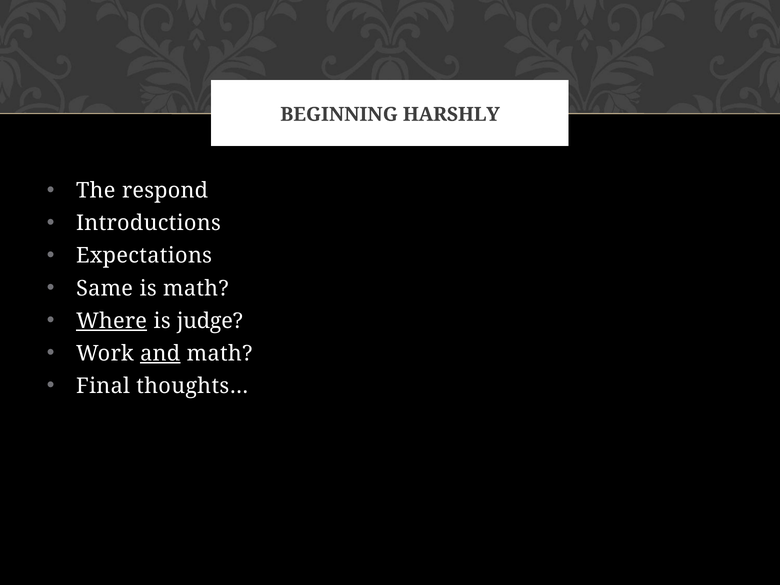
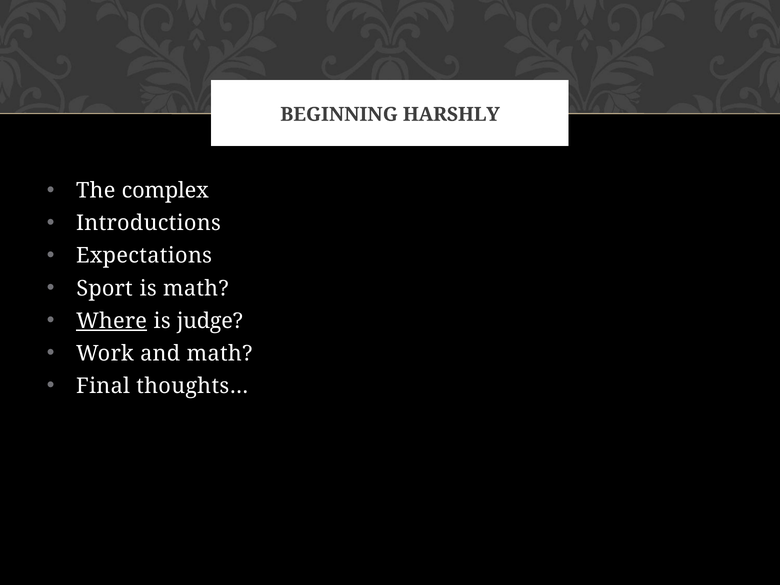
respond: respond -> complex
Same: Same -> Sport
and underline: present -> none
